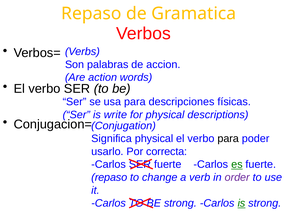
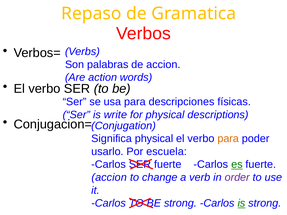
para at (228, 139) colour: black -> orange
correcta: correcta -> escuela
repaso at (109, 178): repaso -> accion
